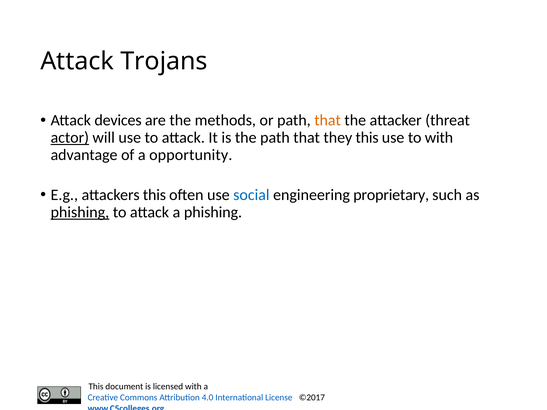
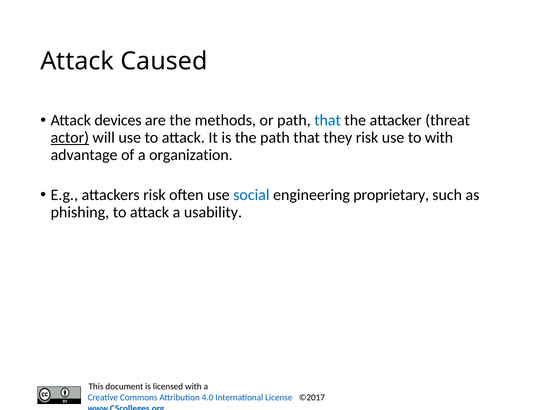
Trojans: Trojans -> Caused
that at (328, 120) colour: orange -> blue
they this: this -> risk
opportunity: opportunity -> organization
attackers this: this -> risk
phishing at (80, 212) underline: present -> none
a phishing: phishing -> usability
